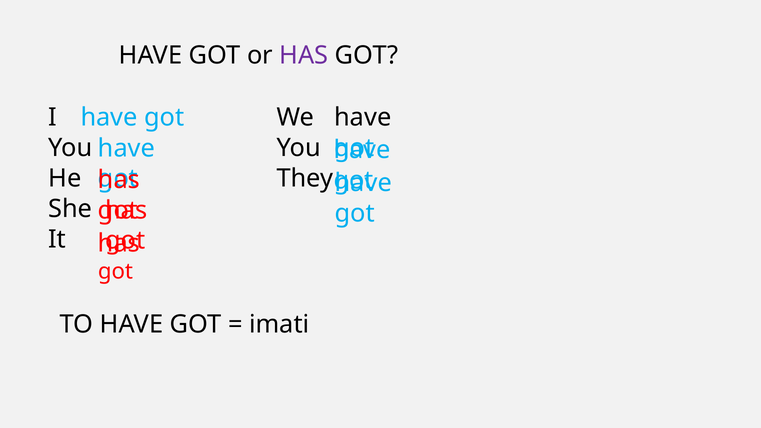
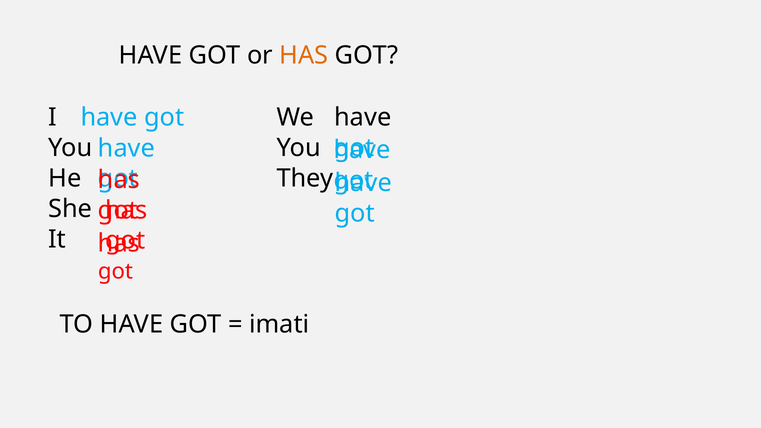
HAS at (304, 55) colour: purple -> orange
